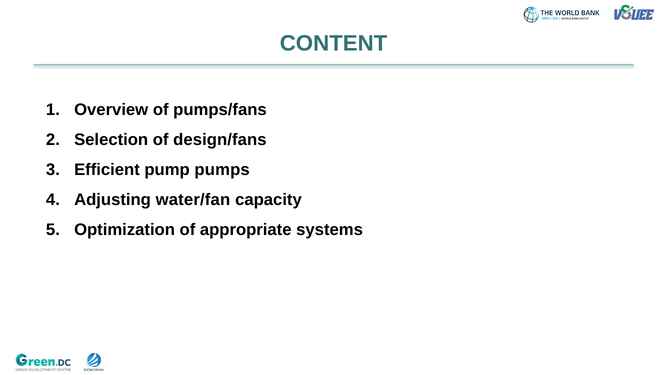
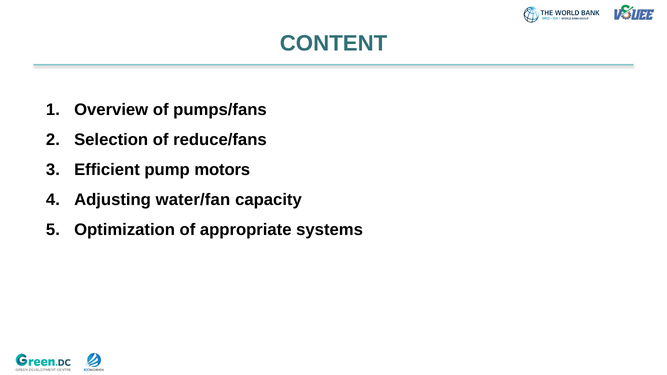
design/fans: design/fans -> reduce/fans
pumps: pumps -> motors
